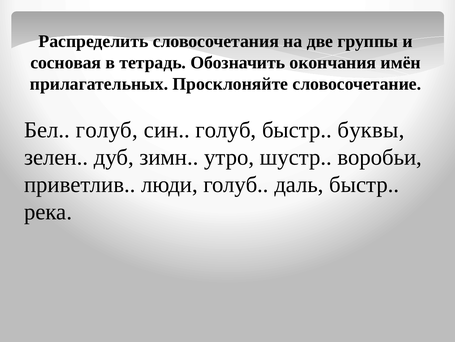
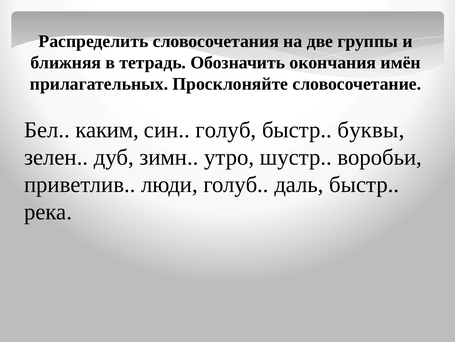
сосновая: сосновая -> ближняя
Бел голуб: голуб -> каким
